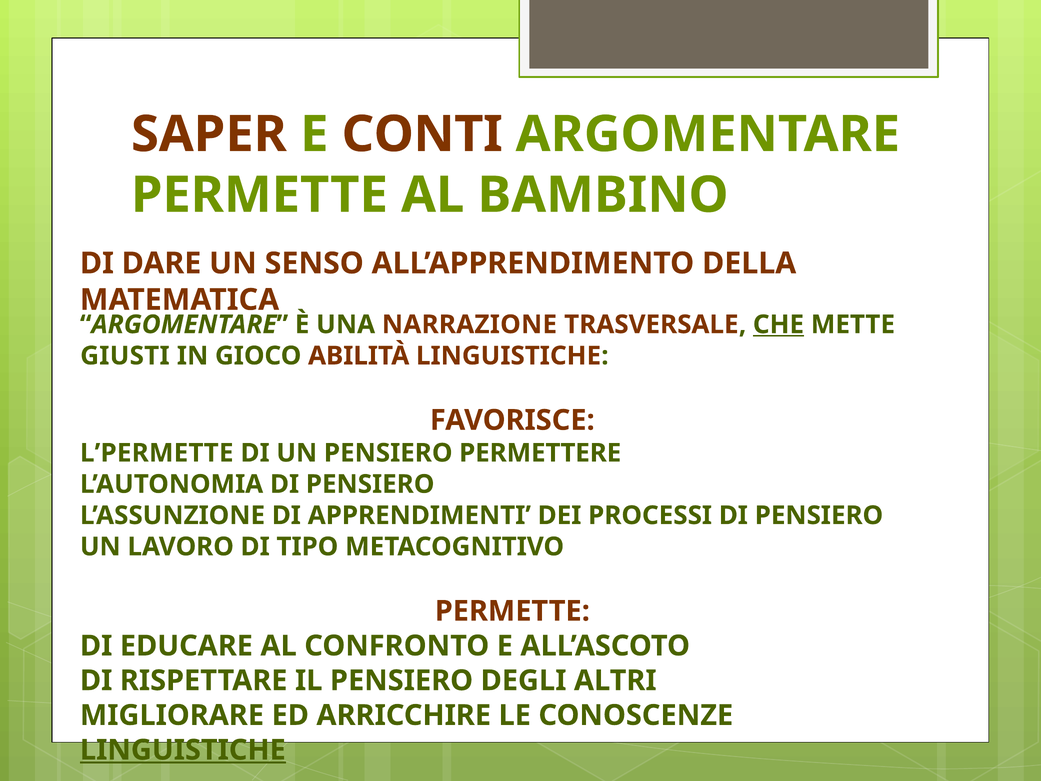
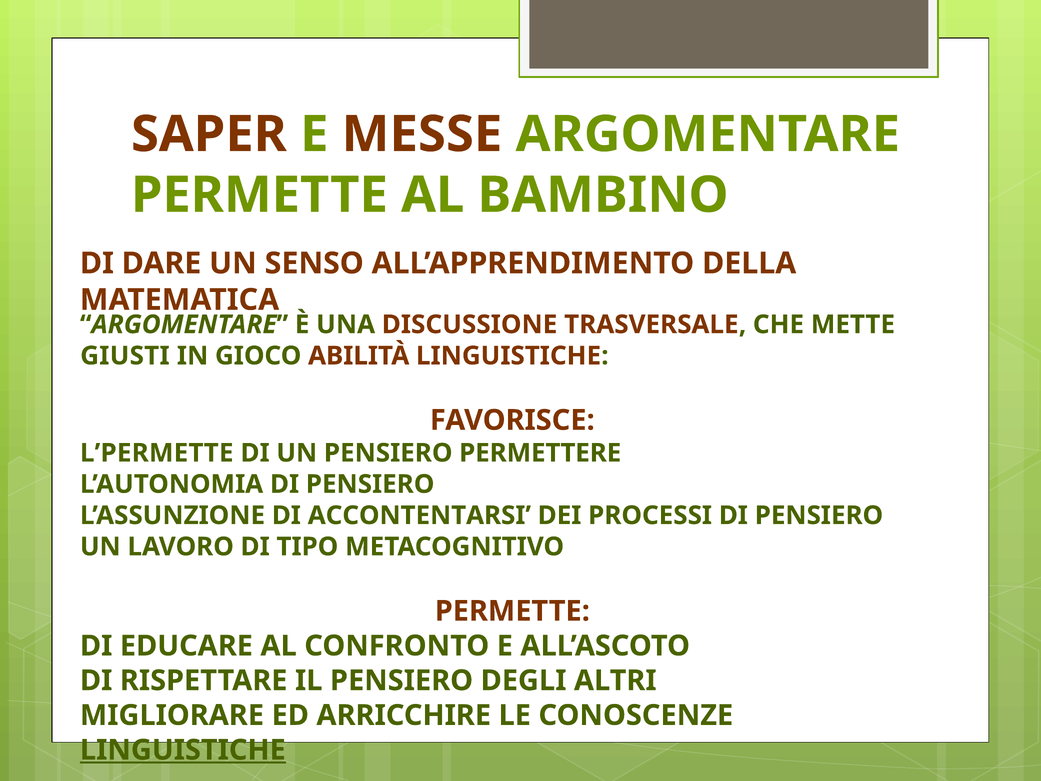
CONTI: CONTI -> MESSE
NARRAZIONE: NARRAZIONE -> DISCUSSIONE
CHE underline: present -> none
APPRENDIMENTI: APPRENDIMENTI -> ACCONTENTARSI
